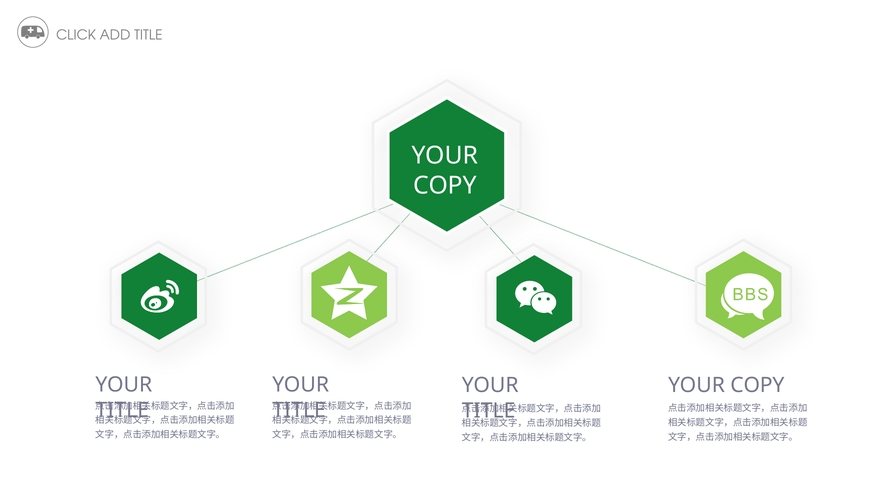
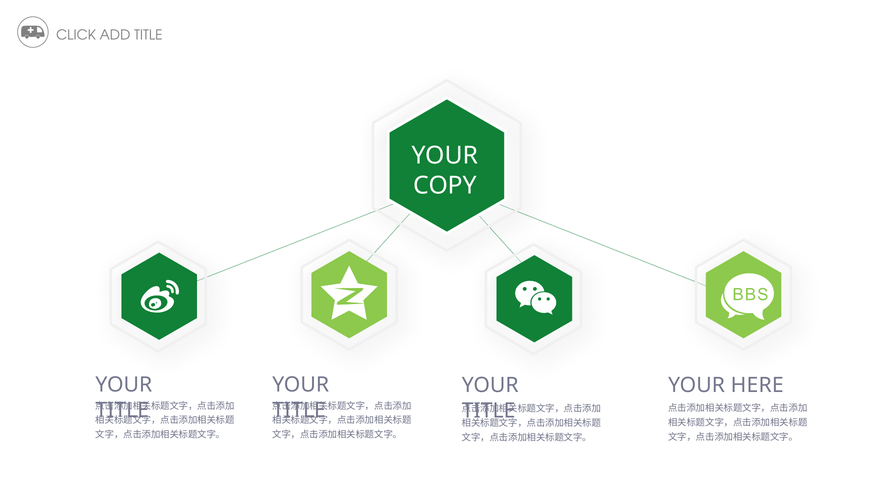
COPY at (757, 386): COPY -> HERE
